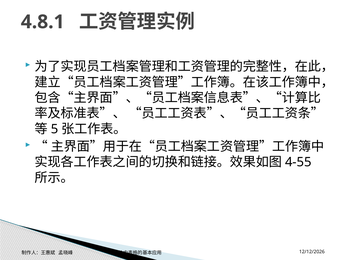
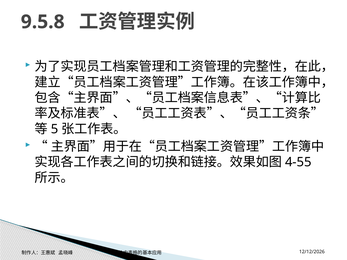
4.8.1: 4.8.1 -> 9.5.8
